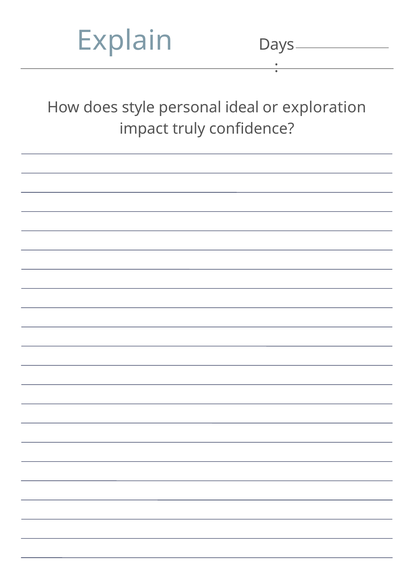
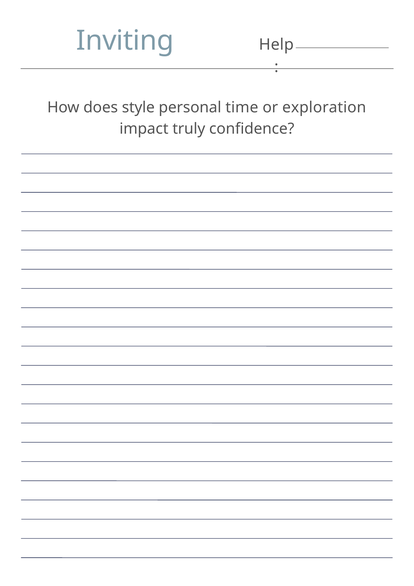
Explain: Explain -> Inviting
Days: Days -> Help
ideal: ideal -> time
